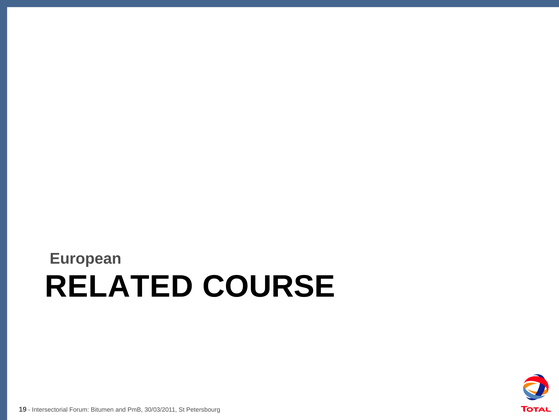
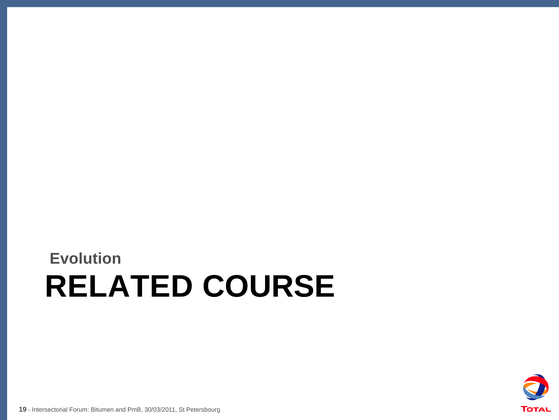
European: European -> Evolution
